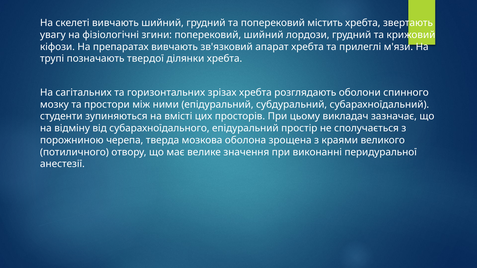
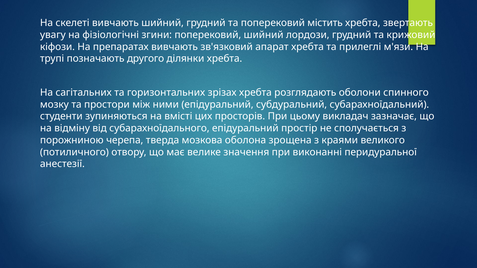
твердої: твердої -> другого
